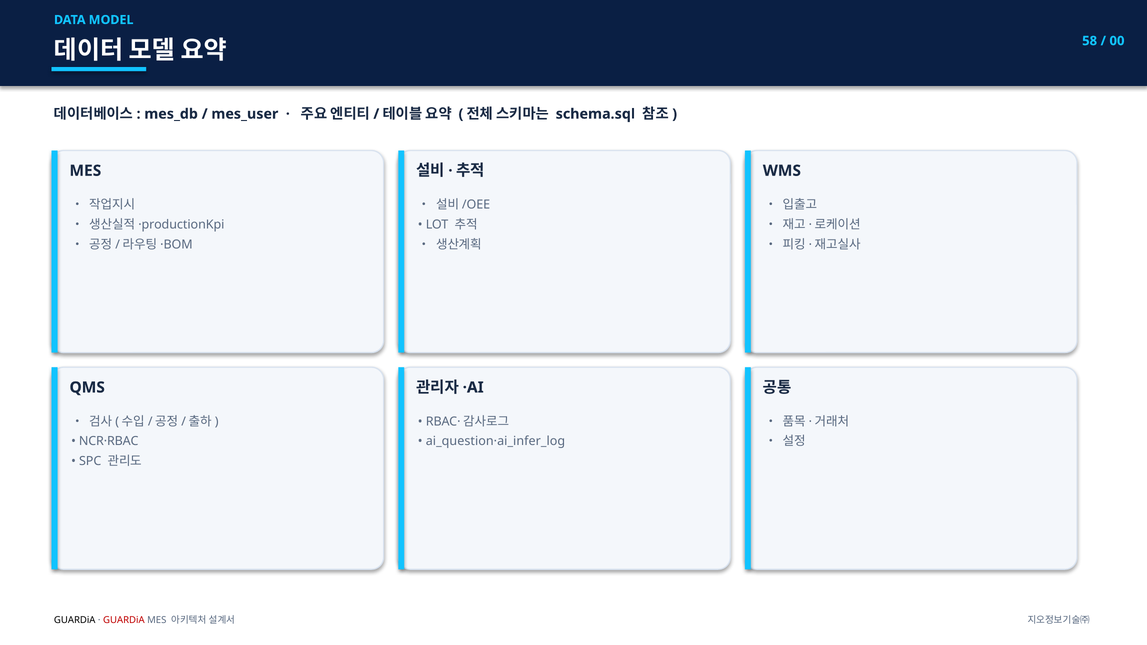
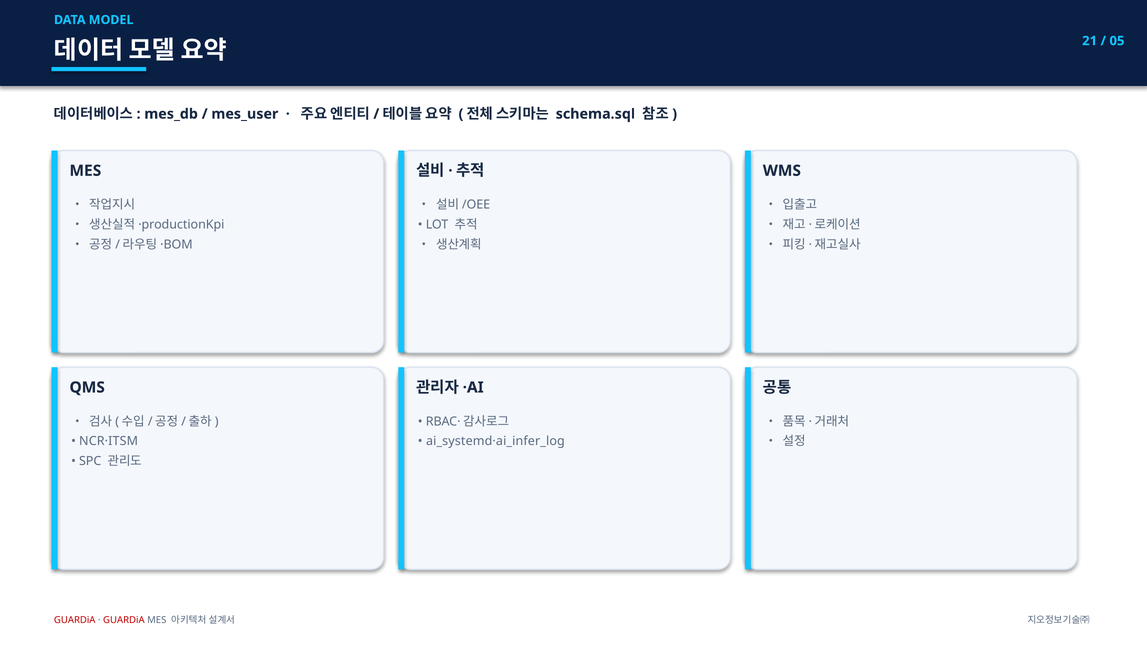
58: 58 -> 21
00: 00 -> 05
NCR·RBAC: NCR·RBAC -> NCR·ITSM
ai_question·ai_infer_log: ai_question·ai_infer_log -> ai_systemd·ai_infer_log
GUARDiA at (75, 620) colour: black -> red
